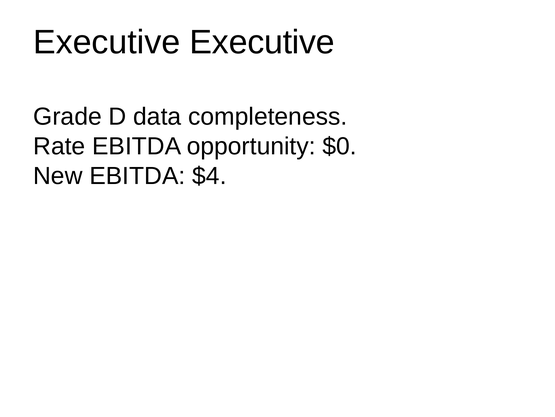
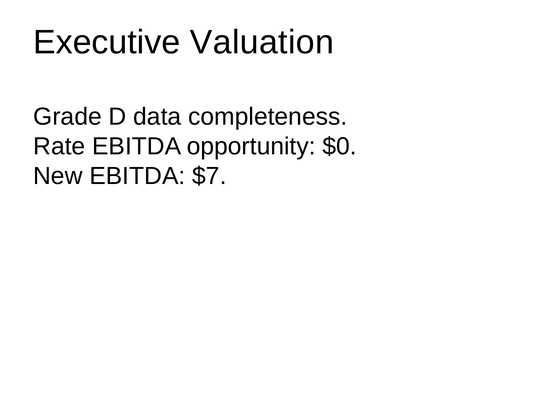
Executive Executive: Executive -> Valuation
$4: $4 -> $7
